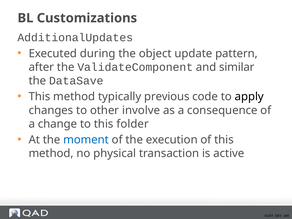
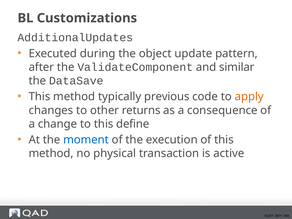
apply colour: black -> orange
involve: involve -> returns
folder: folder -> define
